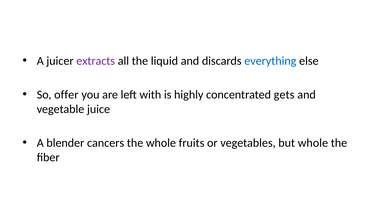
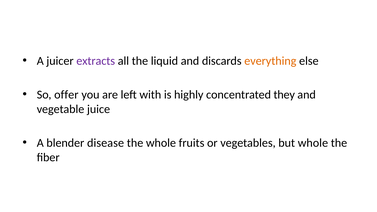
everything colour: blue -> orange
gets: gets -> they
cancers: cancers -> disease
